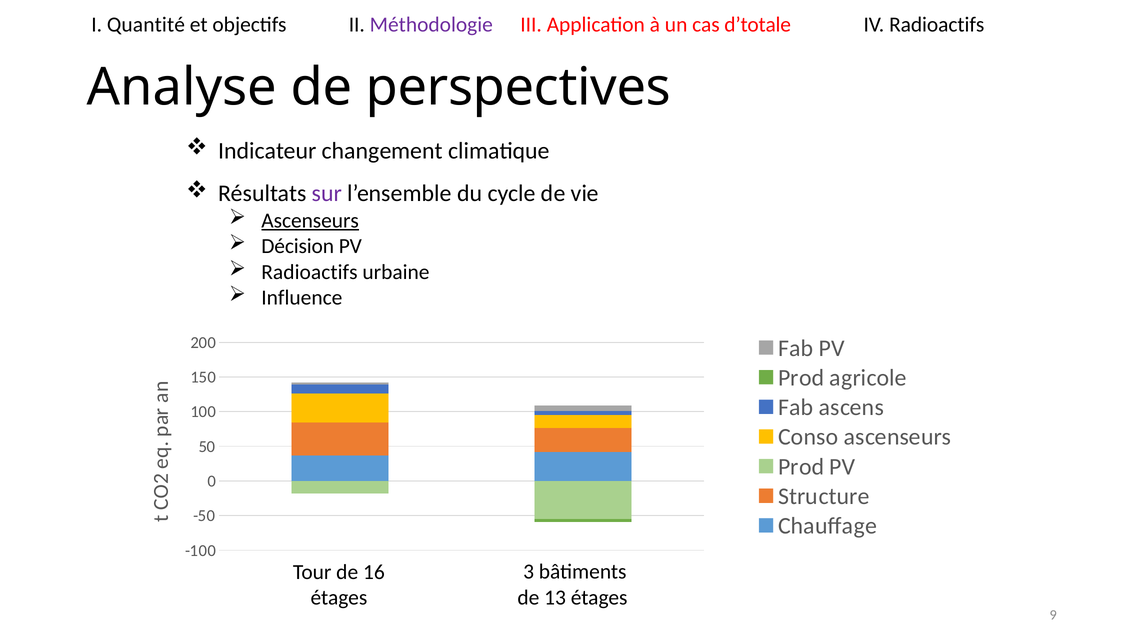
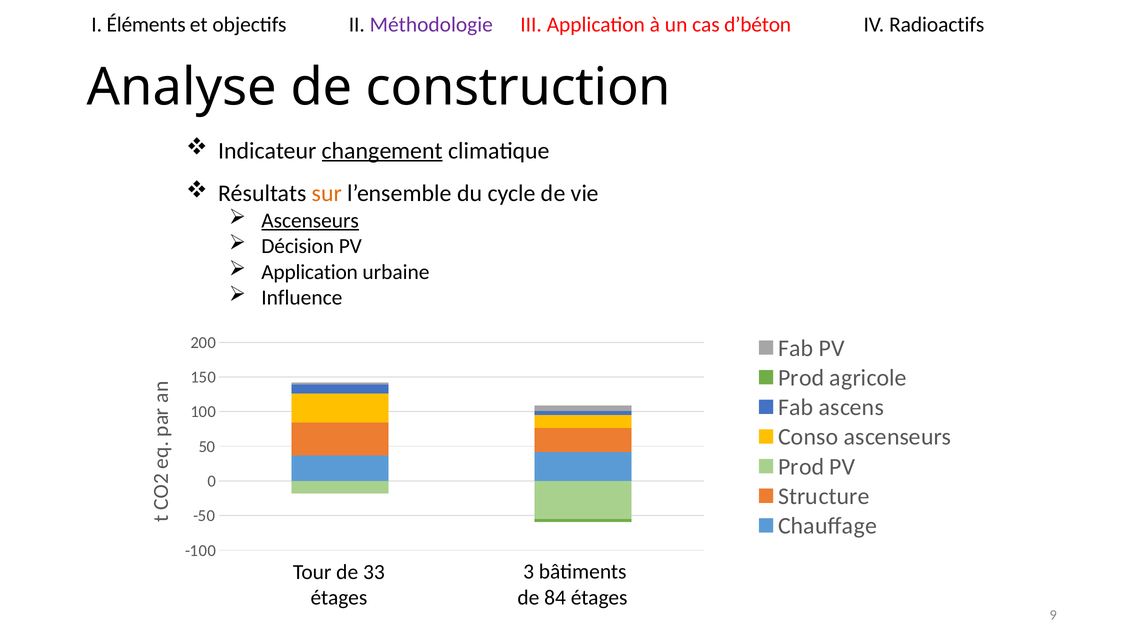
Quantité: Quantité -> Éléments
d’totale: d’totale -> d’béton
perspectives: perspectives -> construction
changement underline: none -> present
sur colour: purple -> orange
Radioactifs at (309, 272): Radioactifs -> Application
16: 16 -> 33
13: 13 -> 84
